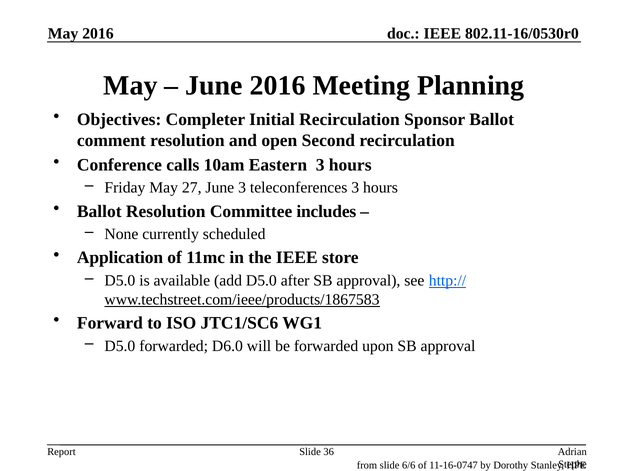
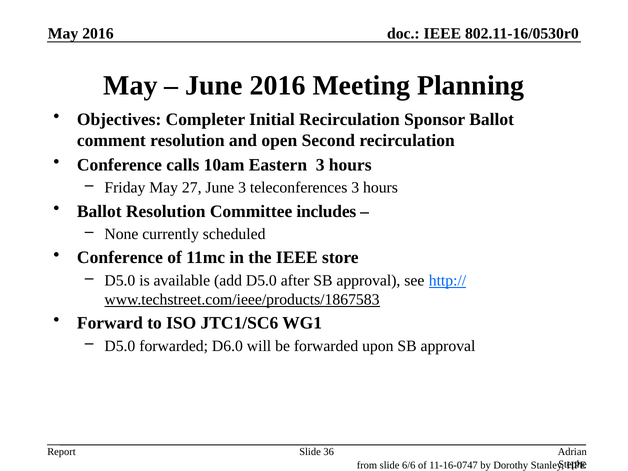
Application at (120, 258): Application -> Conference
